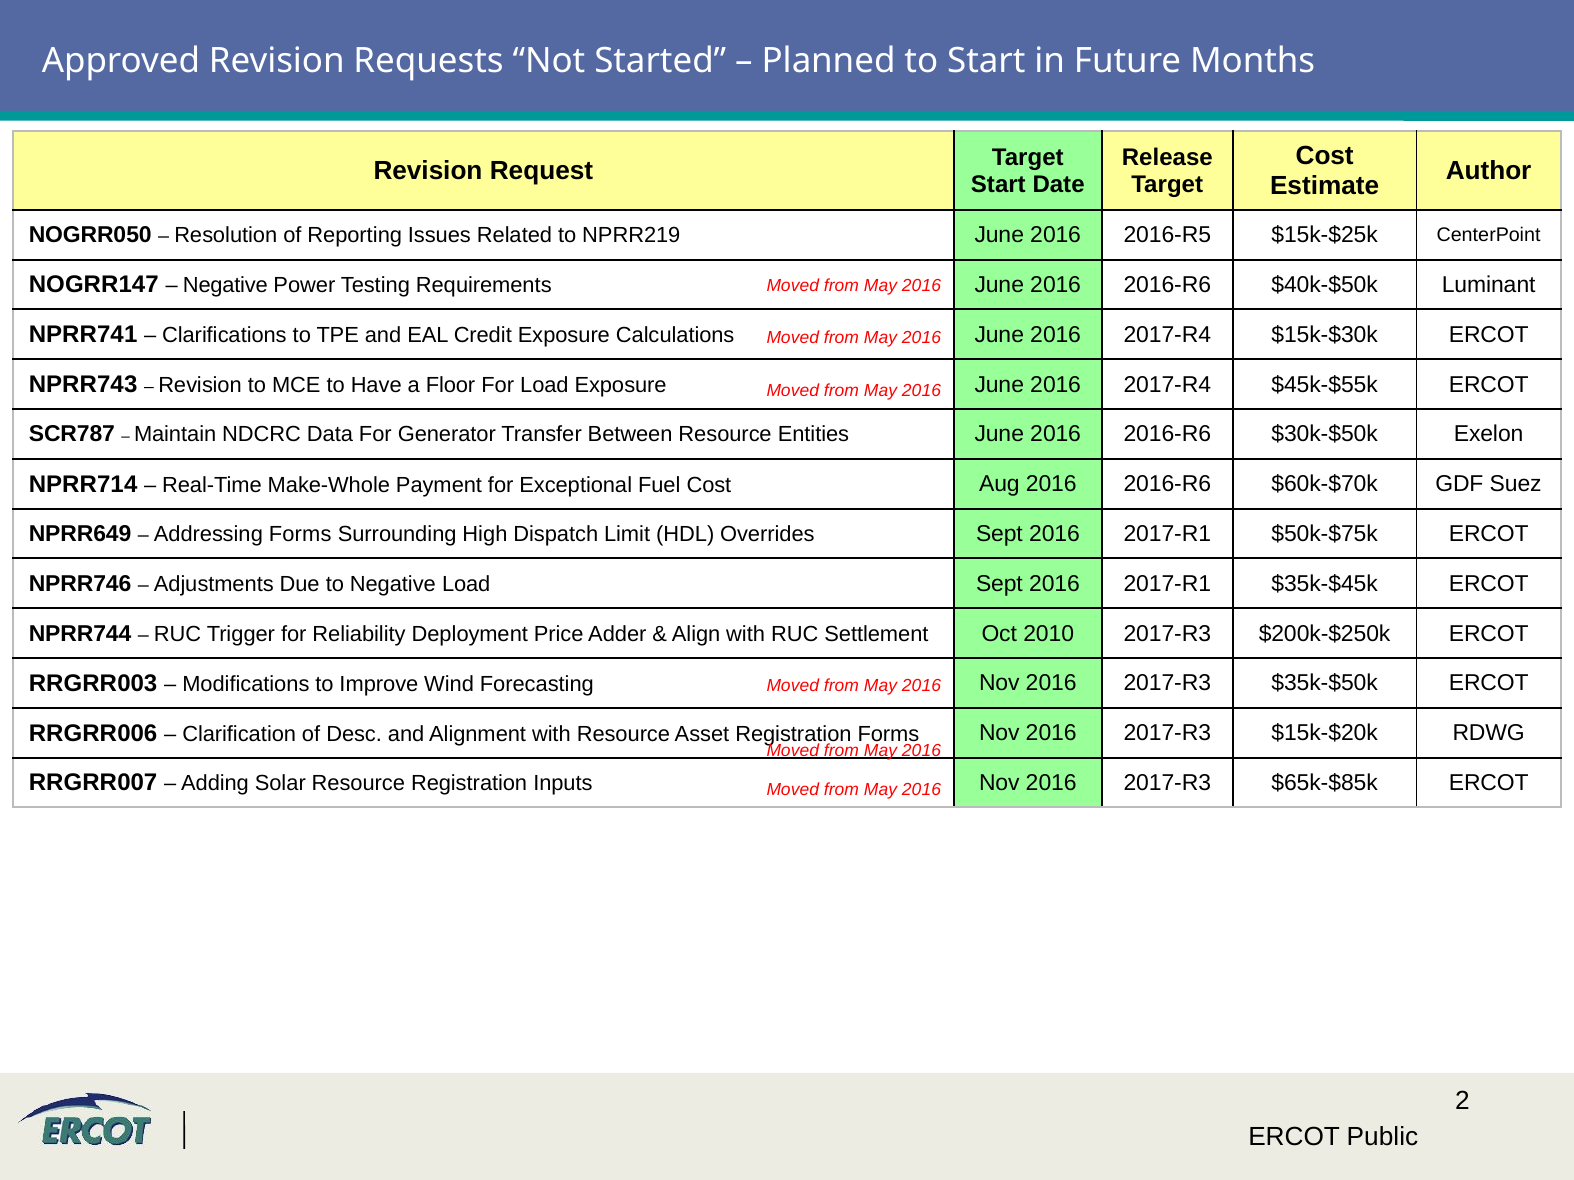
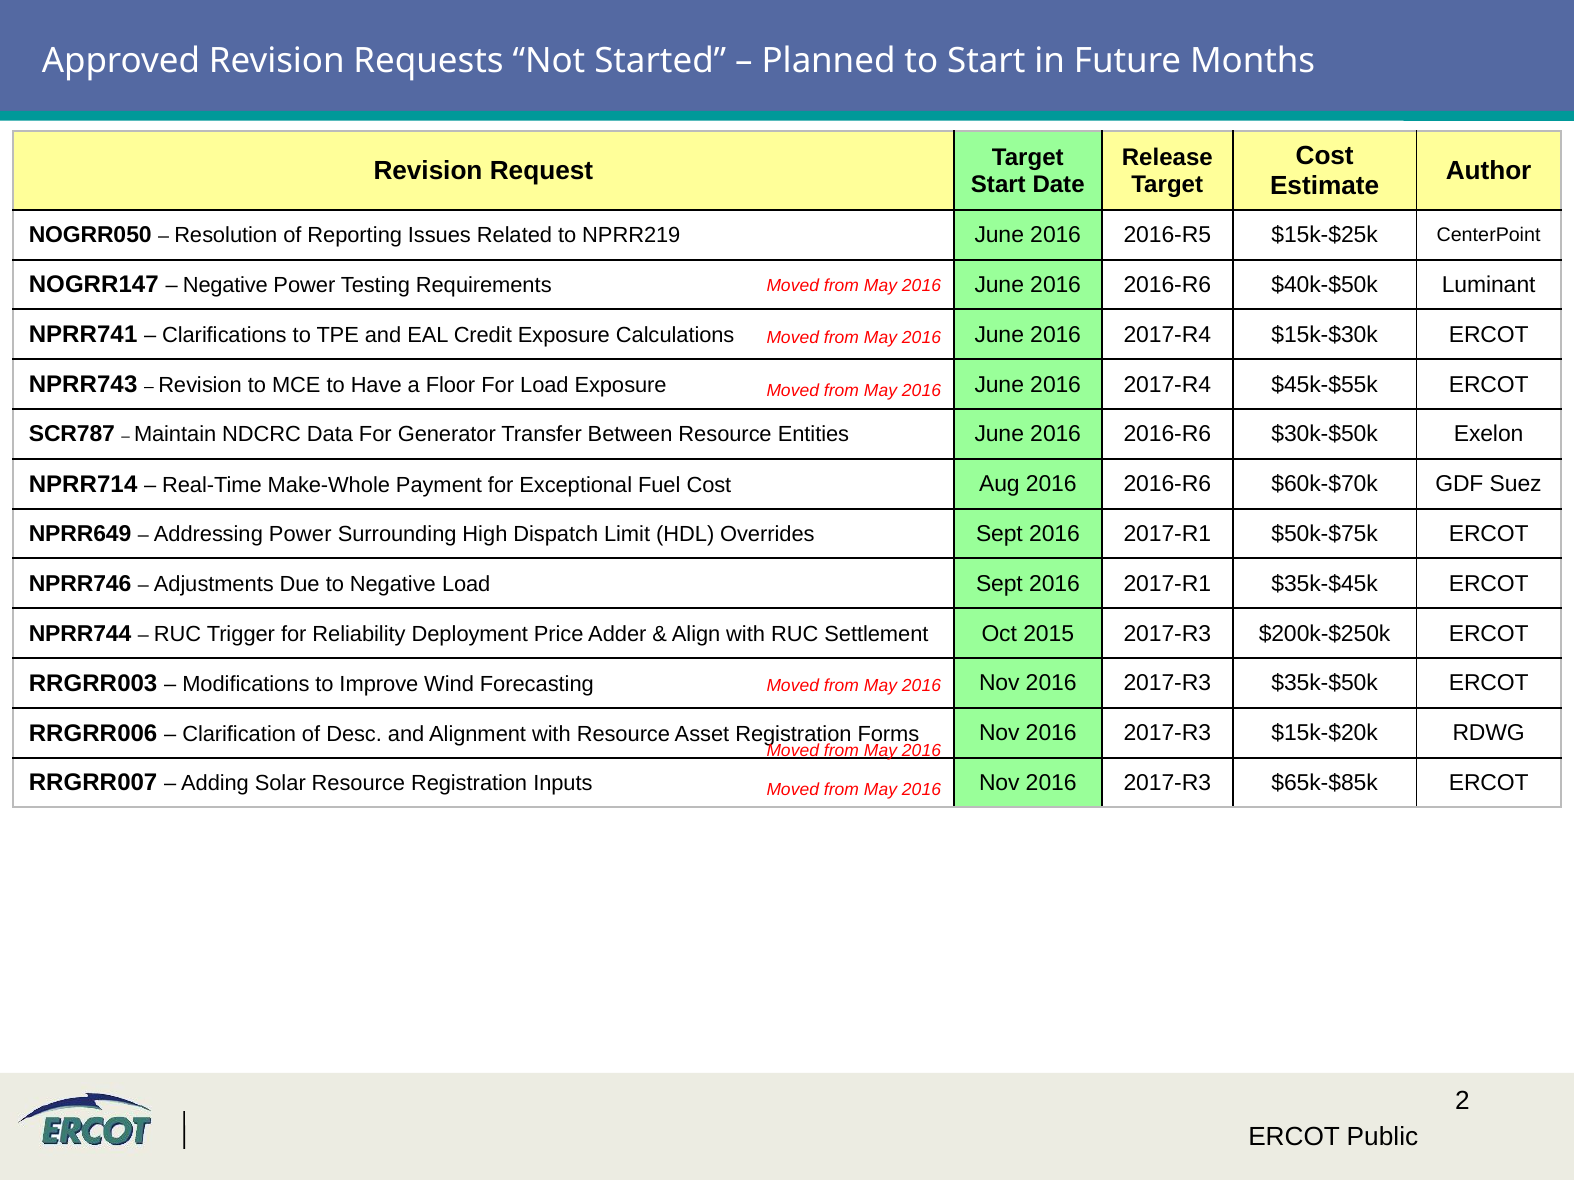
Addressing Forms: Forms -> Power
2010: 2010 -> 2015
